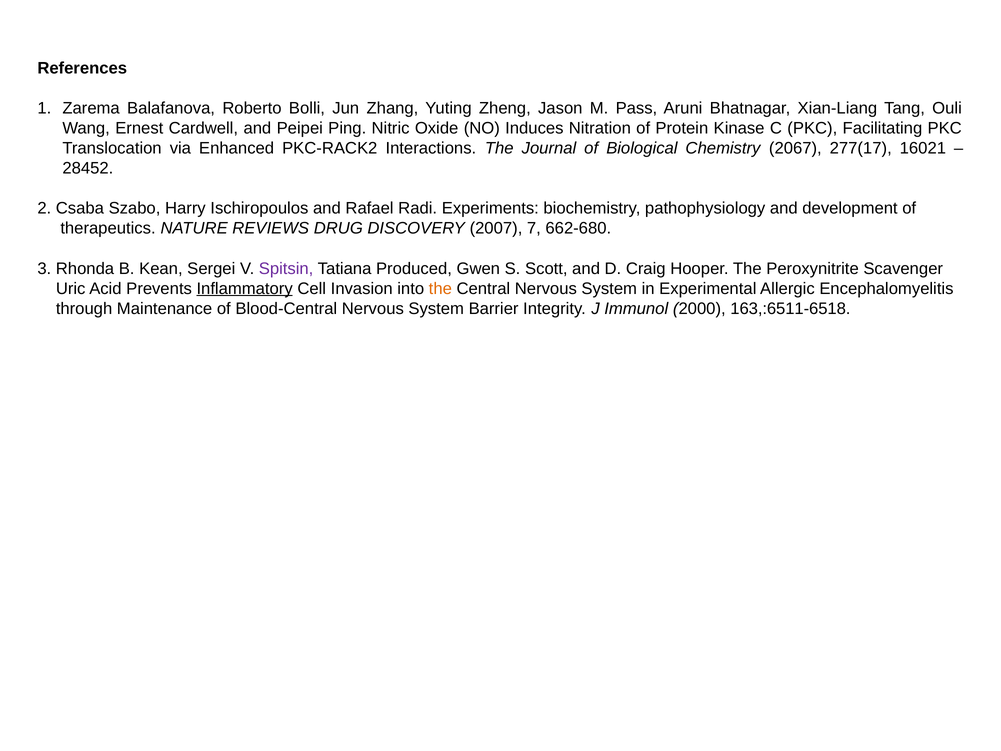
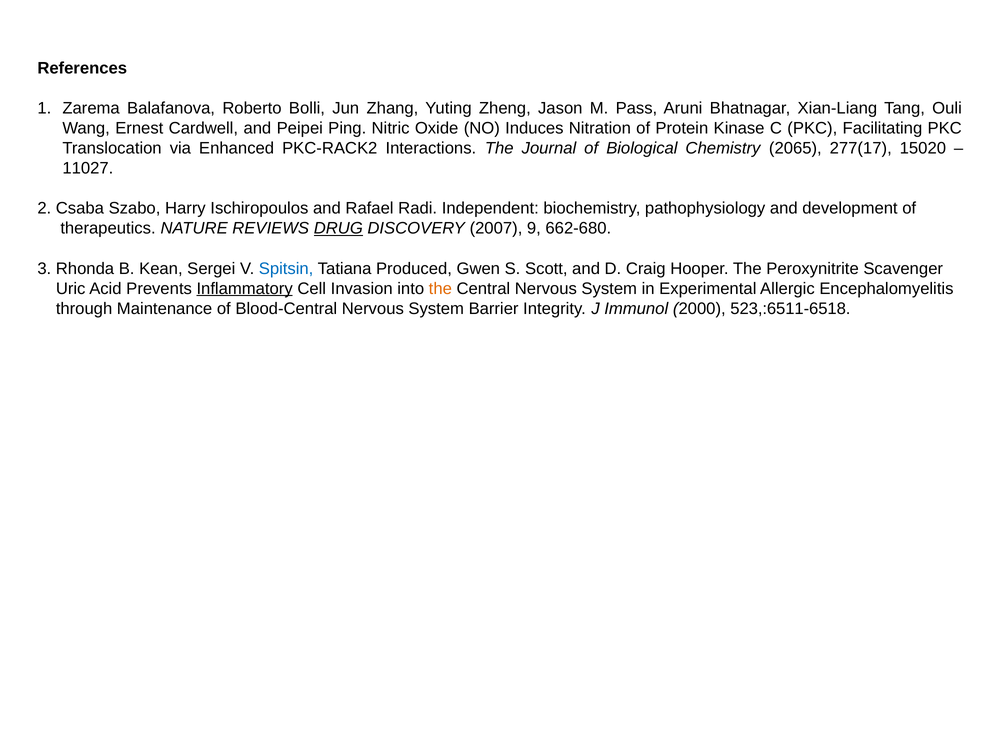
2067: 2067 -> 2065
16021: 16021 -> 15020
28452: 28452 -> 11027
Experiments: Experiments -> Independent
DRUG underline: none -> present
7: 7 -> 9
Spitsin colour: purple -> blue
163,:6511-6518: 163,:6511-6518 -> 523,:6511-6518
